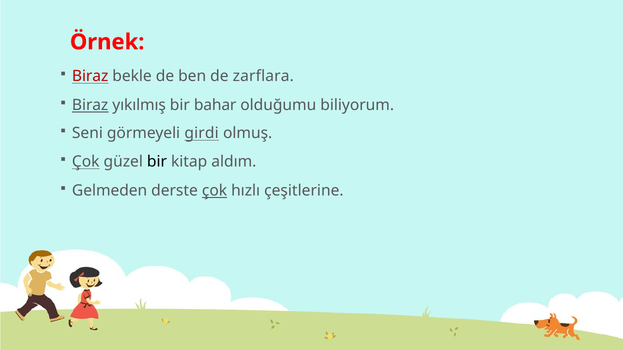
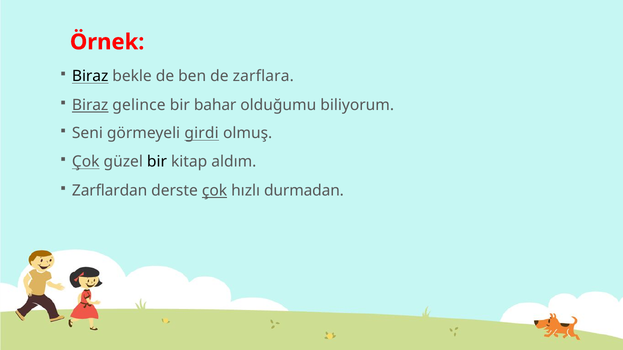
Biraz at (90, 76) colour: red -> black
yıkılmış: yıkılmış -> gelince
Gelmeden: Gelmeden -> Zarflardan
çeşitlerine: çeşitlerine -> durmadan
